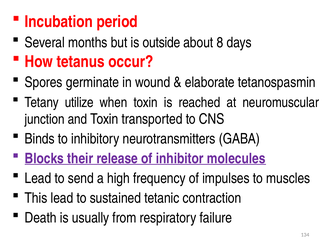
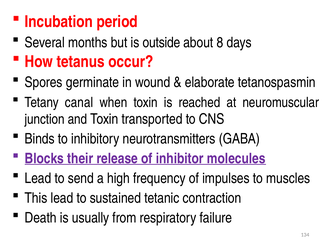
utilize: utilize -> canal
